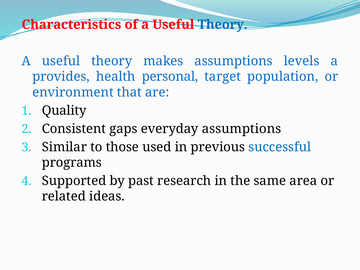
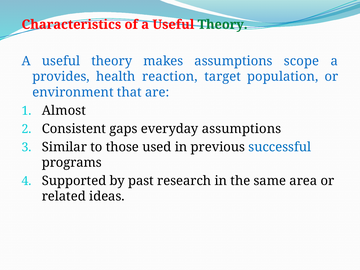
Theory at (223, 25) colour: blue -> green
levels: levels -> scope
personal: personal -> reaction
Quality: Quality -> Almost
